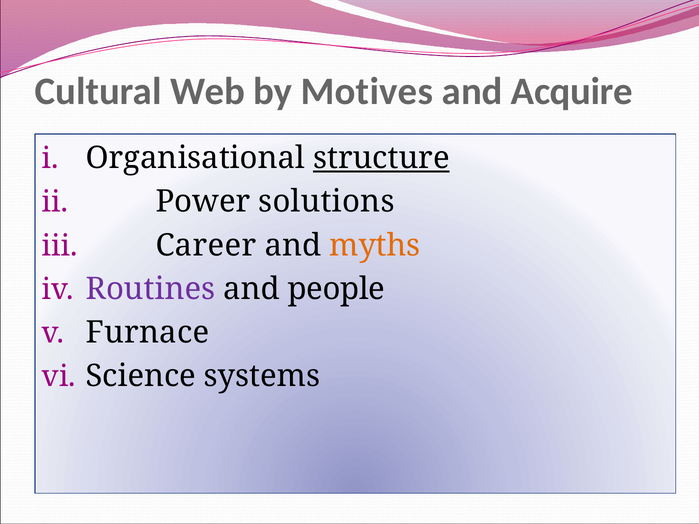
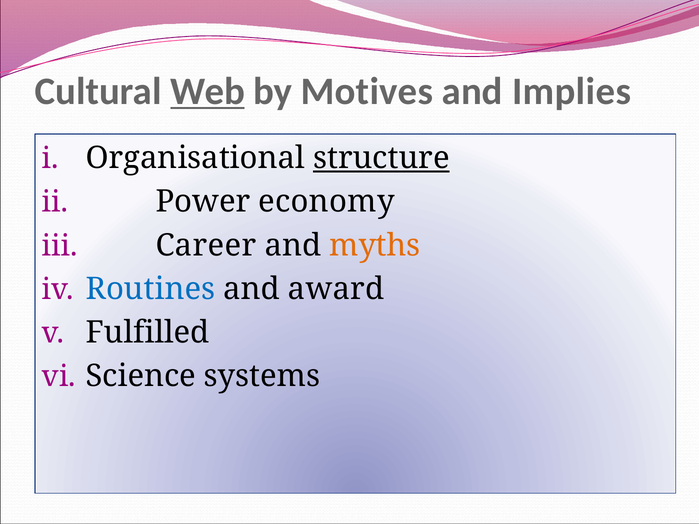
Web underline: none -> present
Acquire: Acquire -> Implies
solutions: solutions -> economy
Routines colour: purple -> blue
people: people -> award
Furnace: Furnace -> Fulfilled
